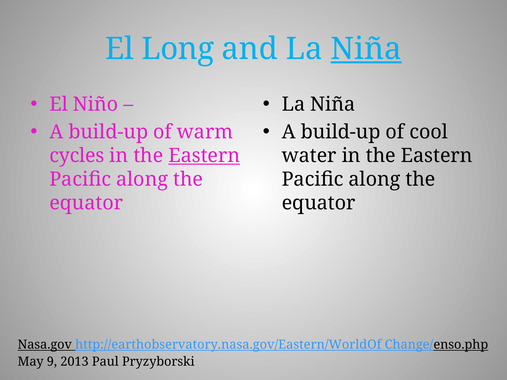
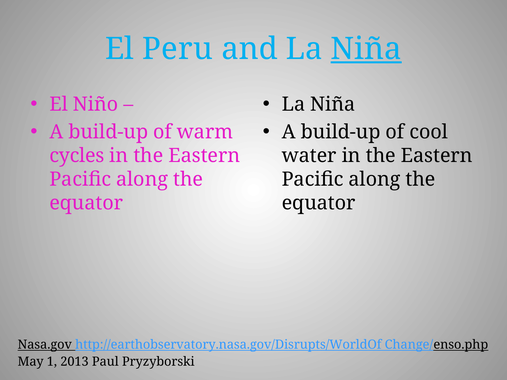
Long: Long -> Peru
Eastern at (204, 156) underline: present -> none
http://earthobservatory.nasa.gov/Eastern/WorldOf: http://earthobservatory.nasa.gov/Eastern/WorldOf -> http://earthobservatory.nasa.gov/Disrupts/WorldOf
9: 9 -> 1
